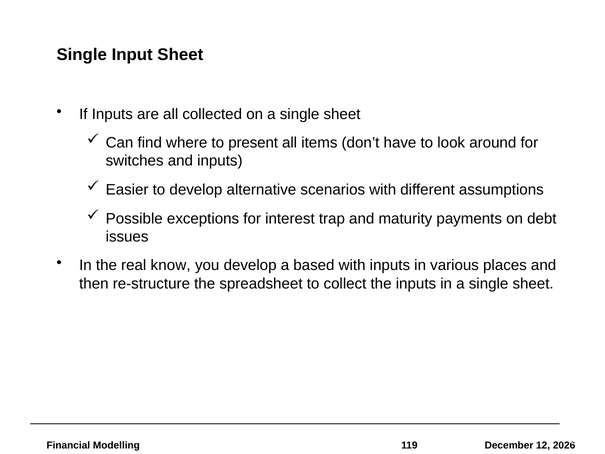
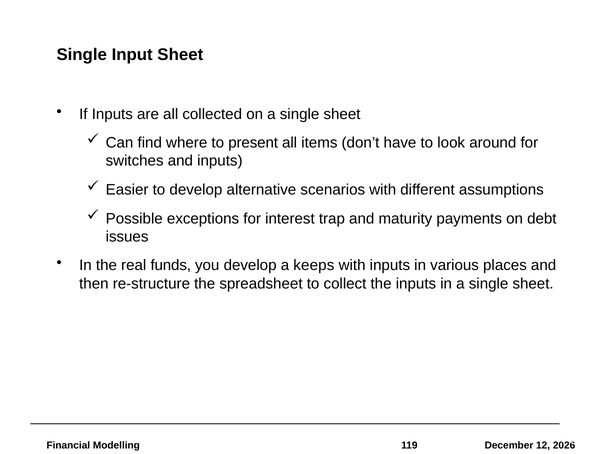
know: know -> funds
based: based -> keeps
